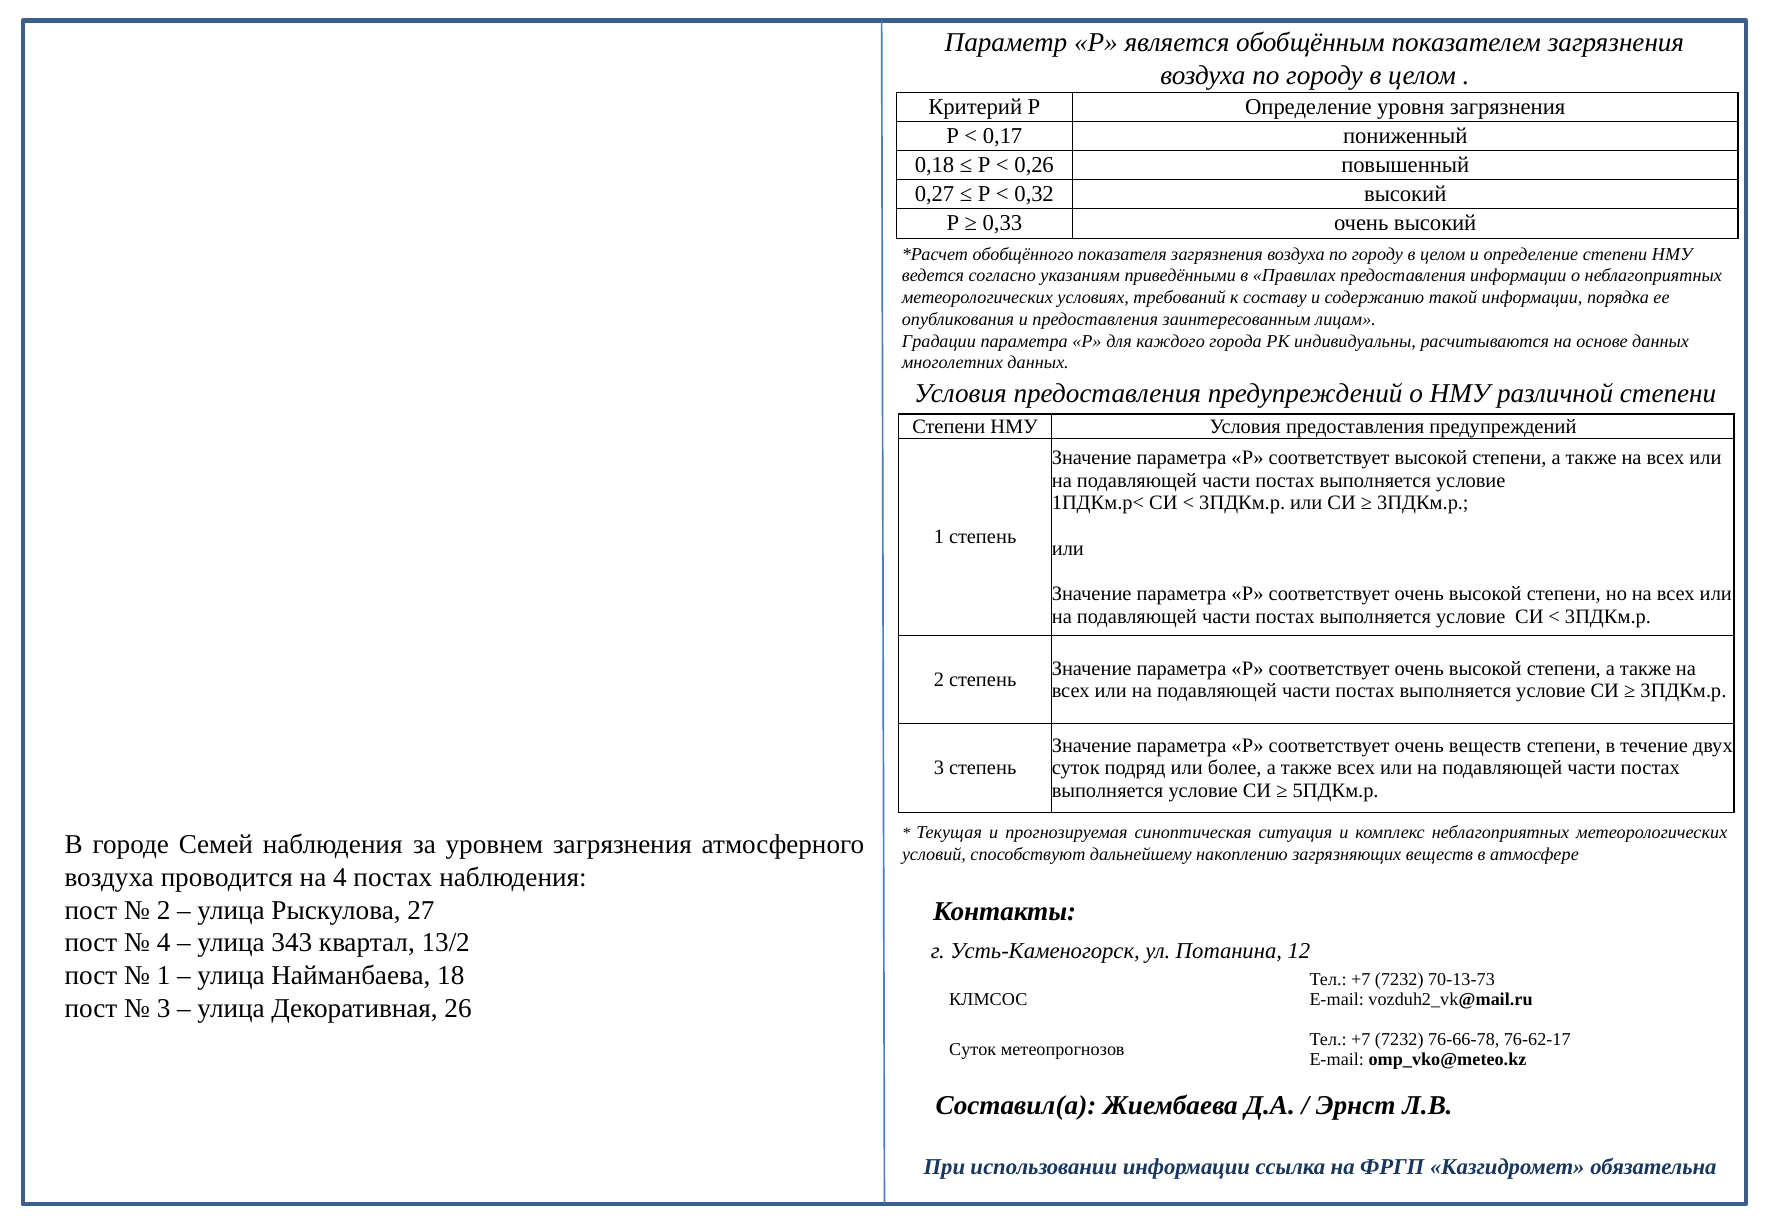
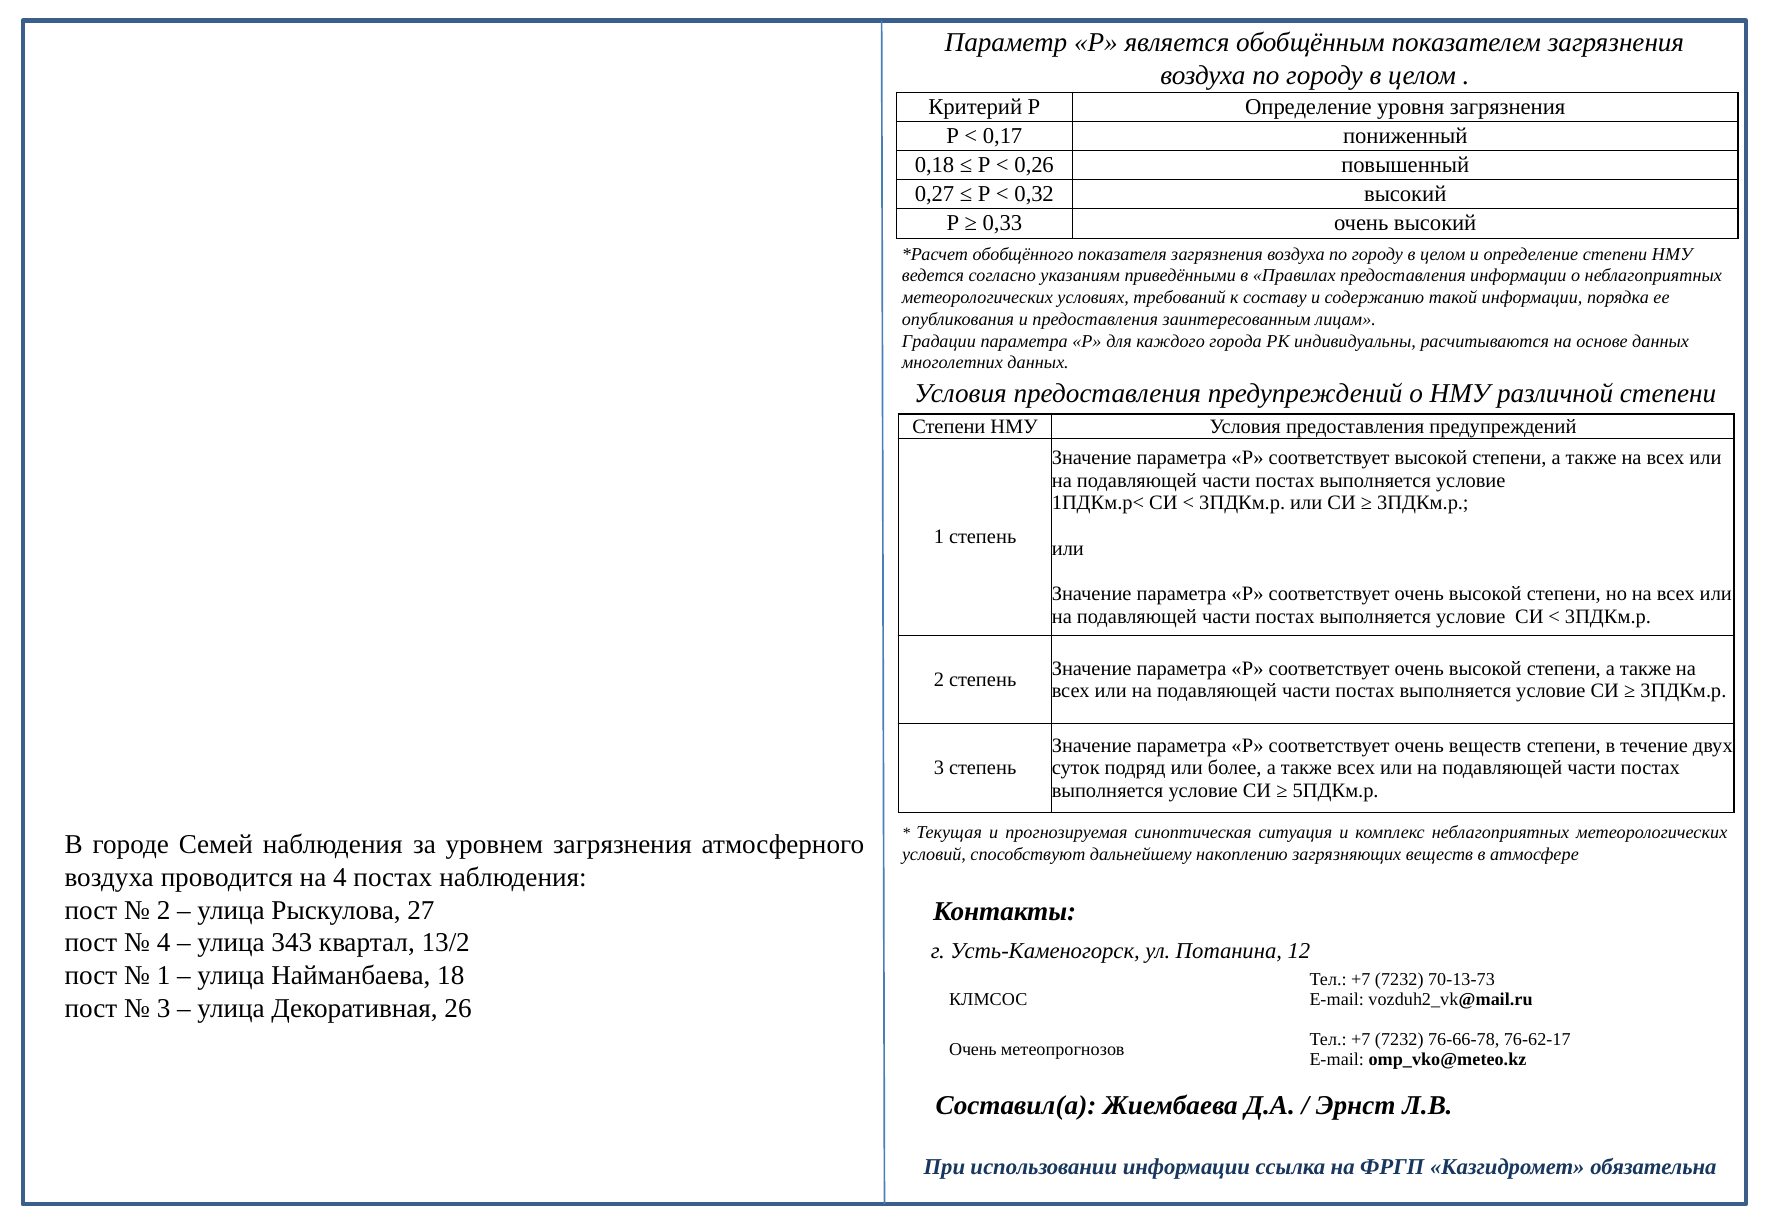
Суток at (973, 1049): Суток -> Очень
